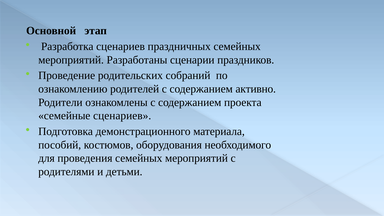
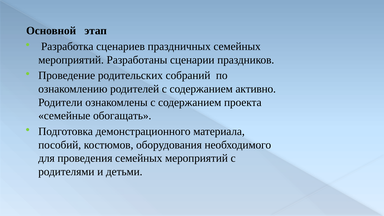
семейные сценариев: сценариев -> обогащать
